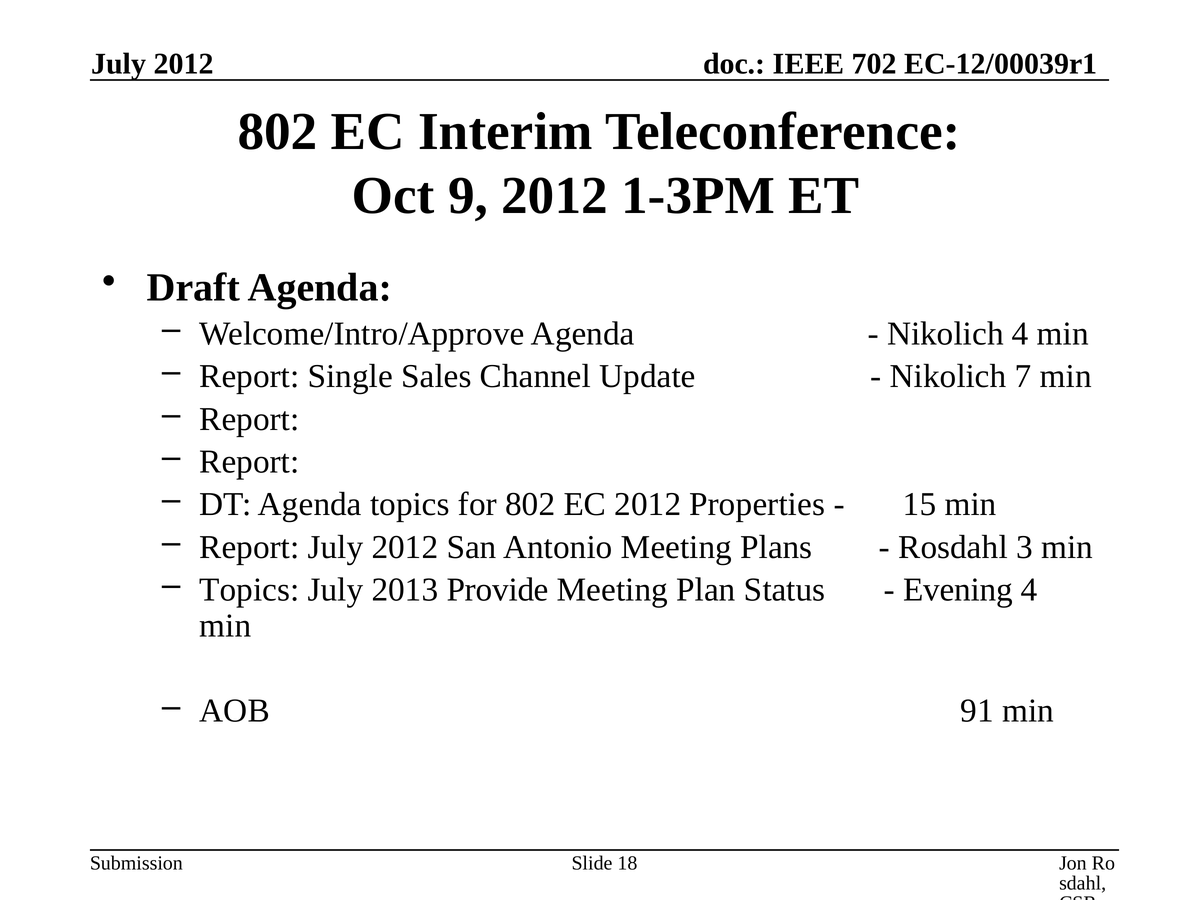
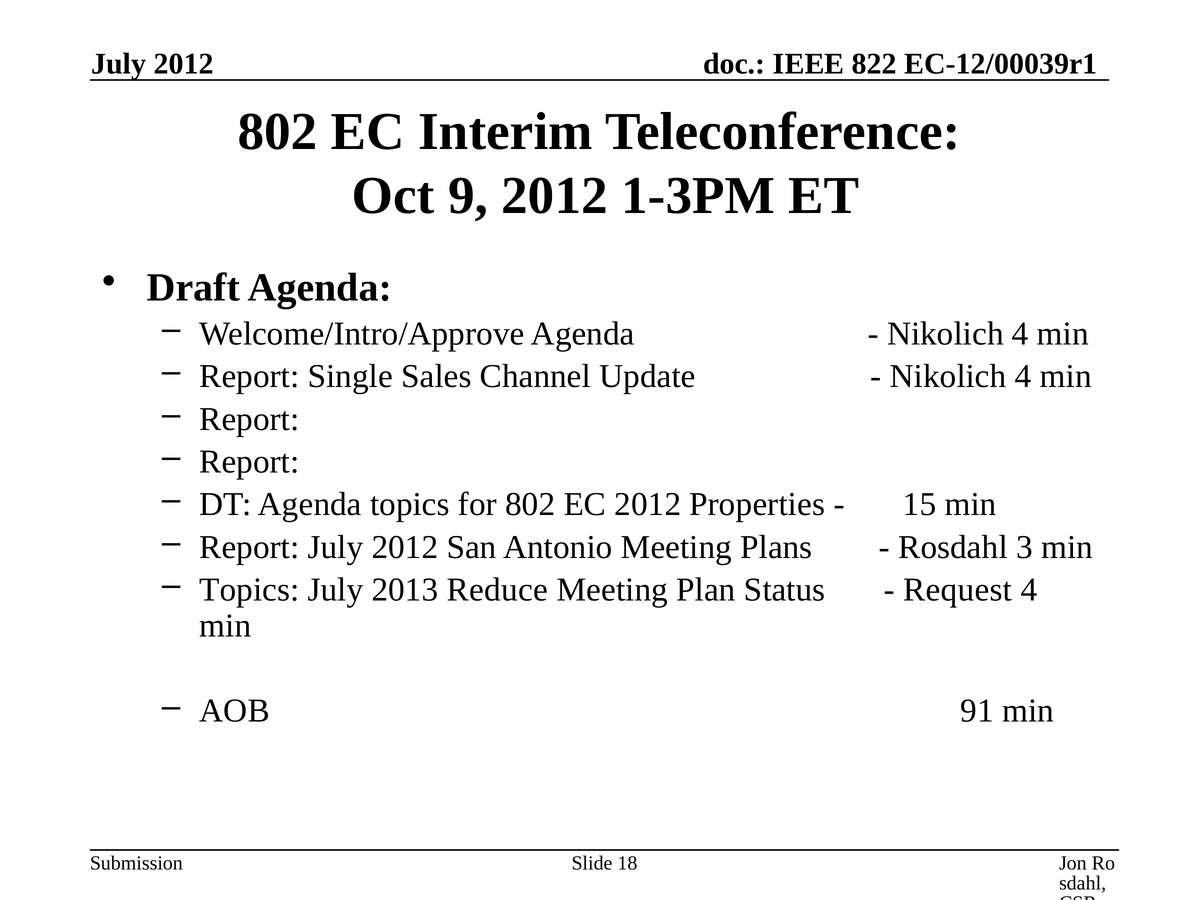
702: 702 -> 822
7 at (1023, 376): 7 -> 4
Provide: Provide -> Reduce
Evening: Evening -> Request
